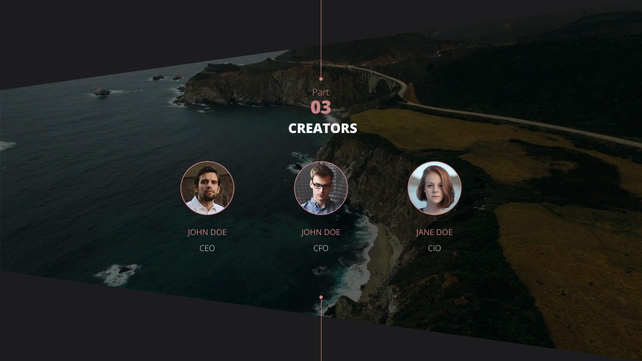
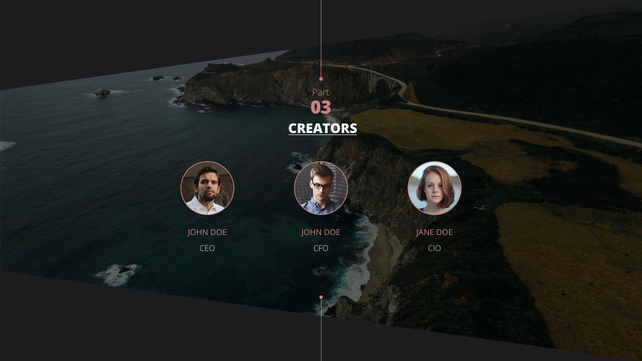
CREATORS underline: none -> present
